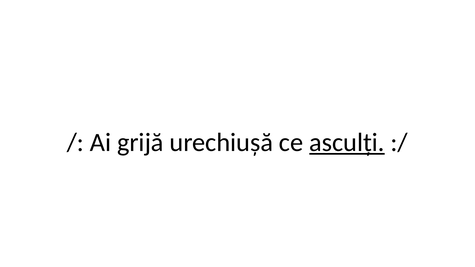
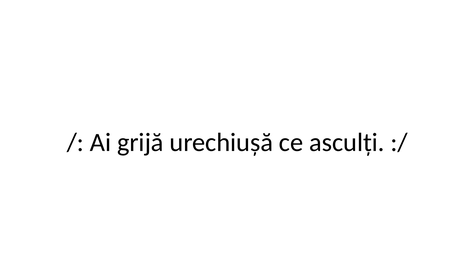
asculți underline: present -> none
